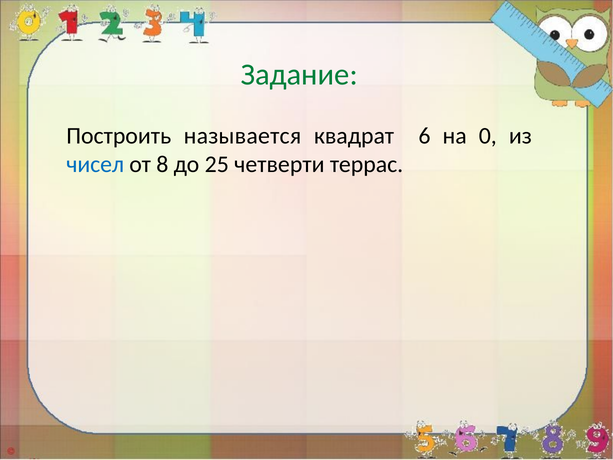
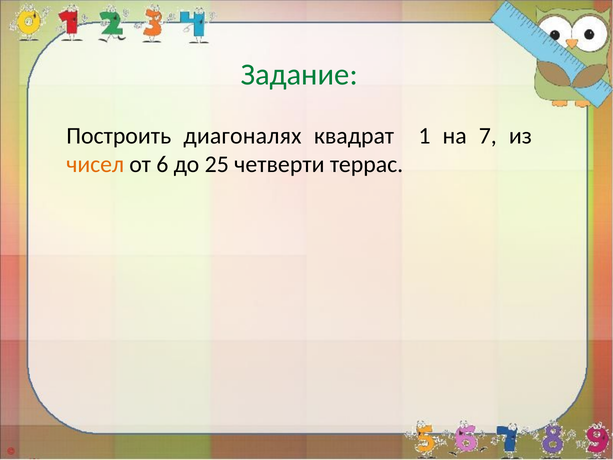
называется: называется -> диагоналях
6: 6 -> 1
0: 0 -> 7
чисел colour: blue -> orange
8: 8 -> 6
